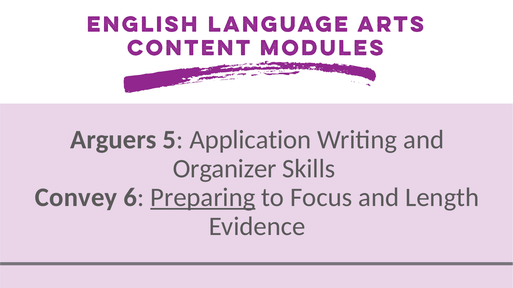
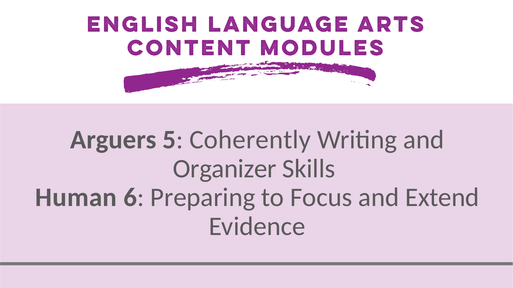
Application: Application -> Coherently
Convey: Convey -> Human
Preparing underline: present -> none
Length: Length -> Extend
